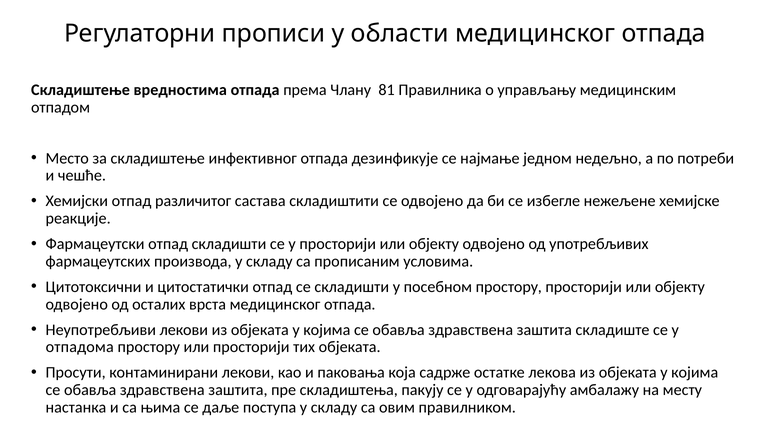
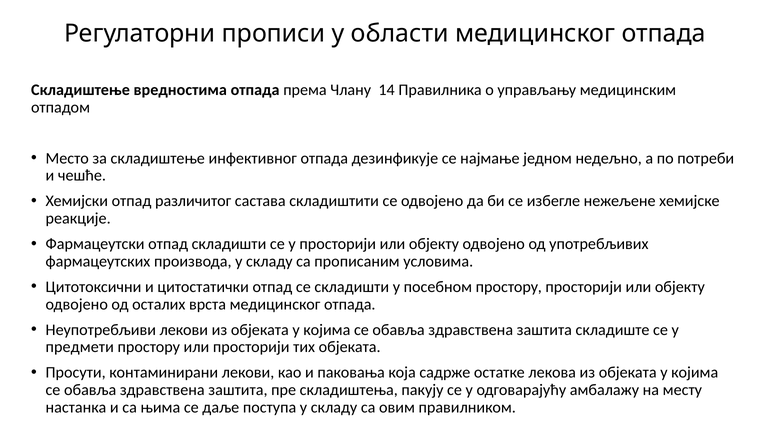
81: 81 -> 14
отпадома: отпадома -> предмети
